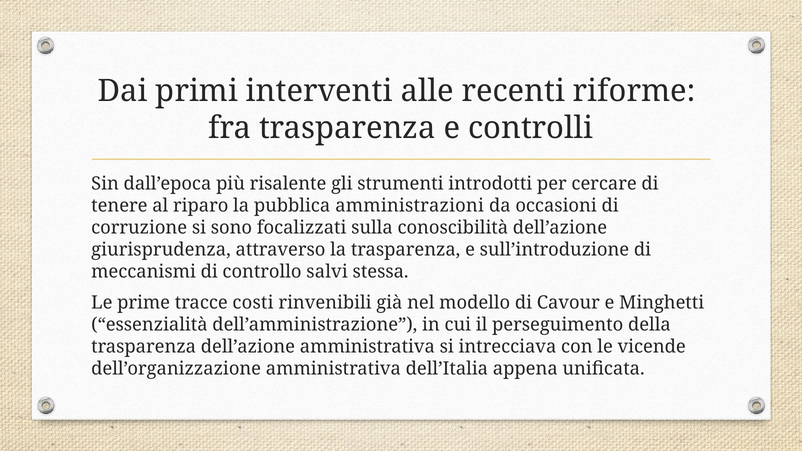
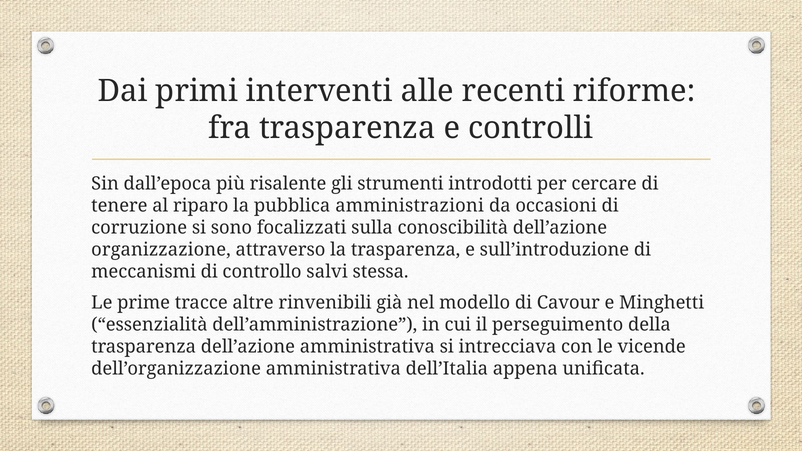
giurisprudenza: giurisprudenza -> organizzazione
costi: costi -> altre
